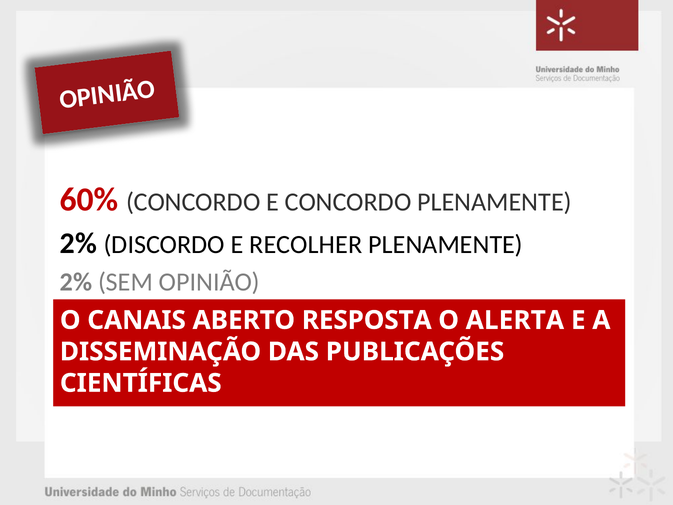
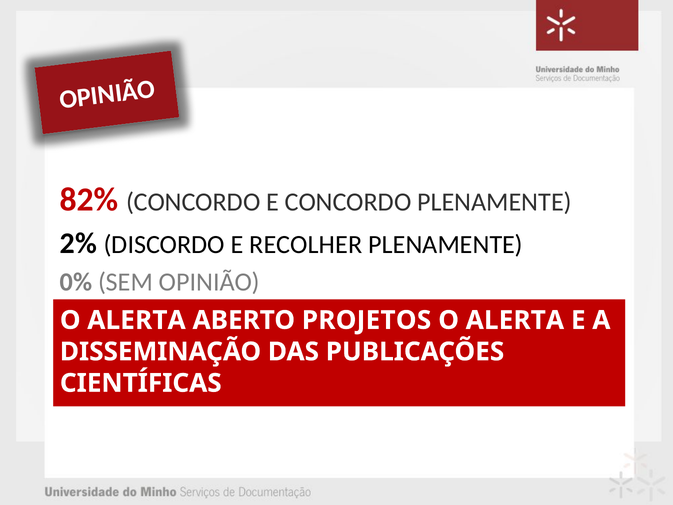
60%: 60% -> 82%
2% at (76, 282): 2% -> 0%
CANAIS at (137, 320): CANAIS -> ALERTA
RESPOSTA: RESPOSTA -> PROJETOS
